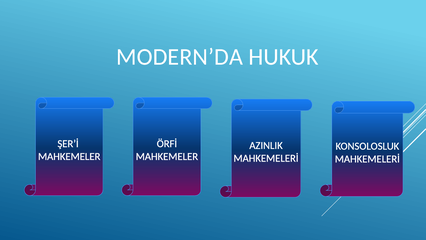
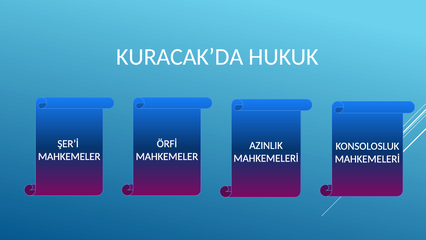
MODERN’DA: MODERN’DA -> KURACAK’DA
